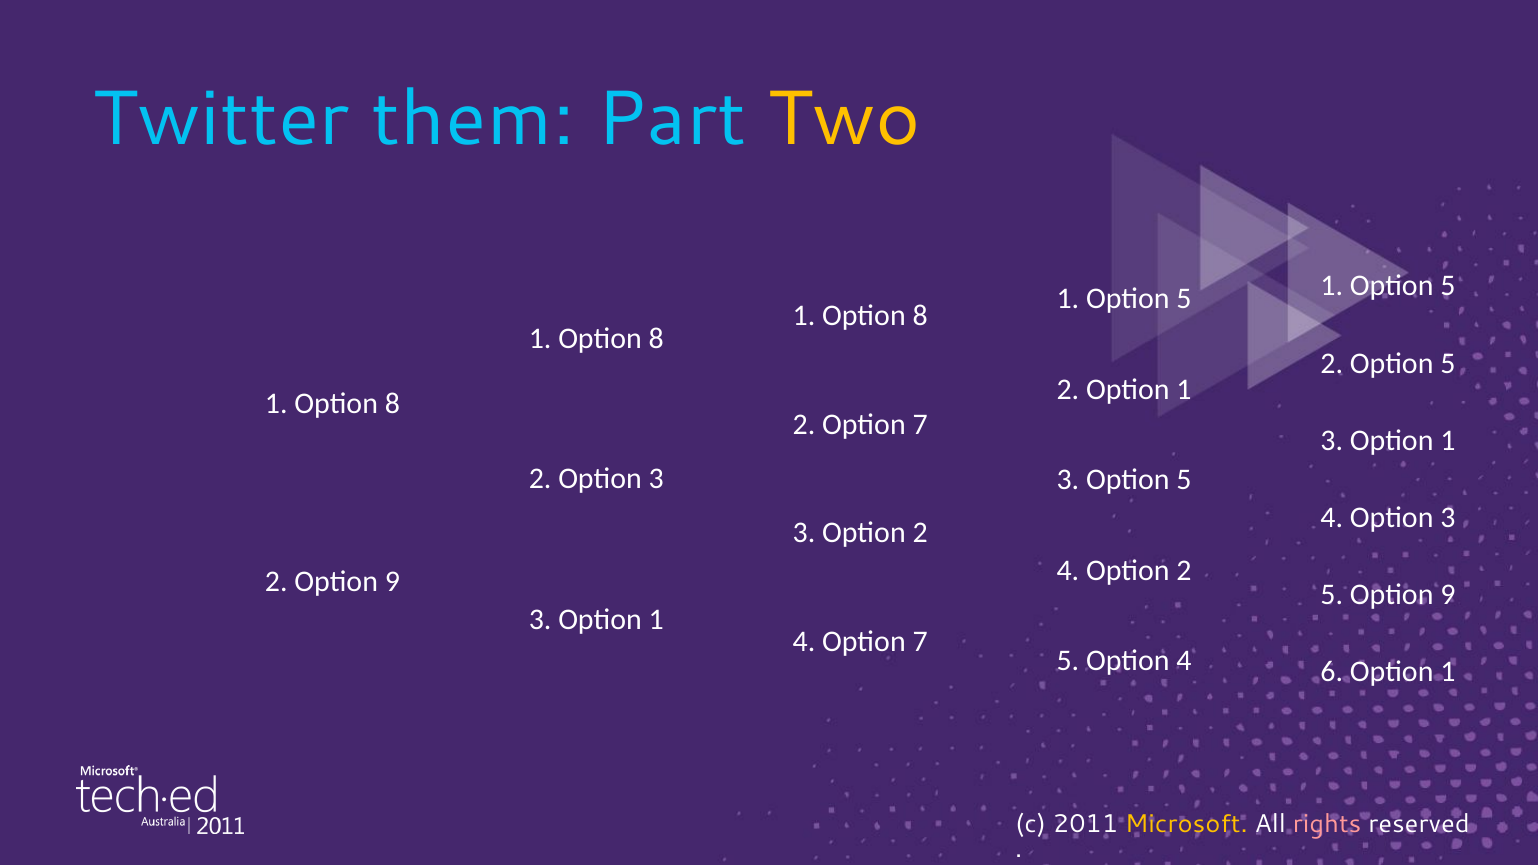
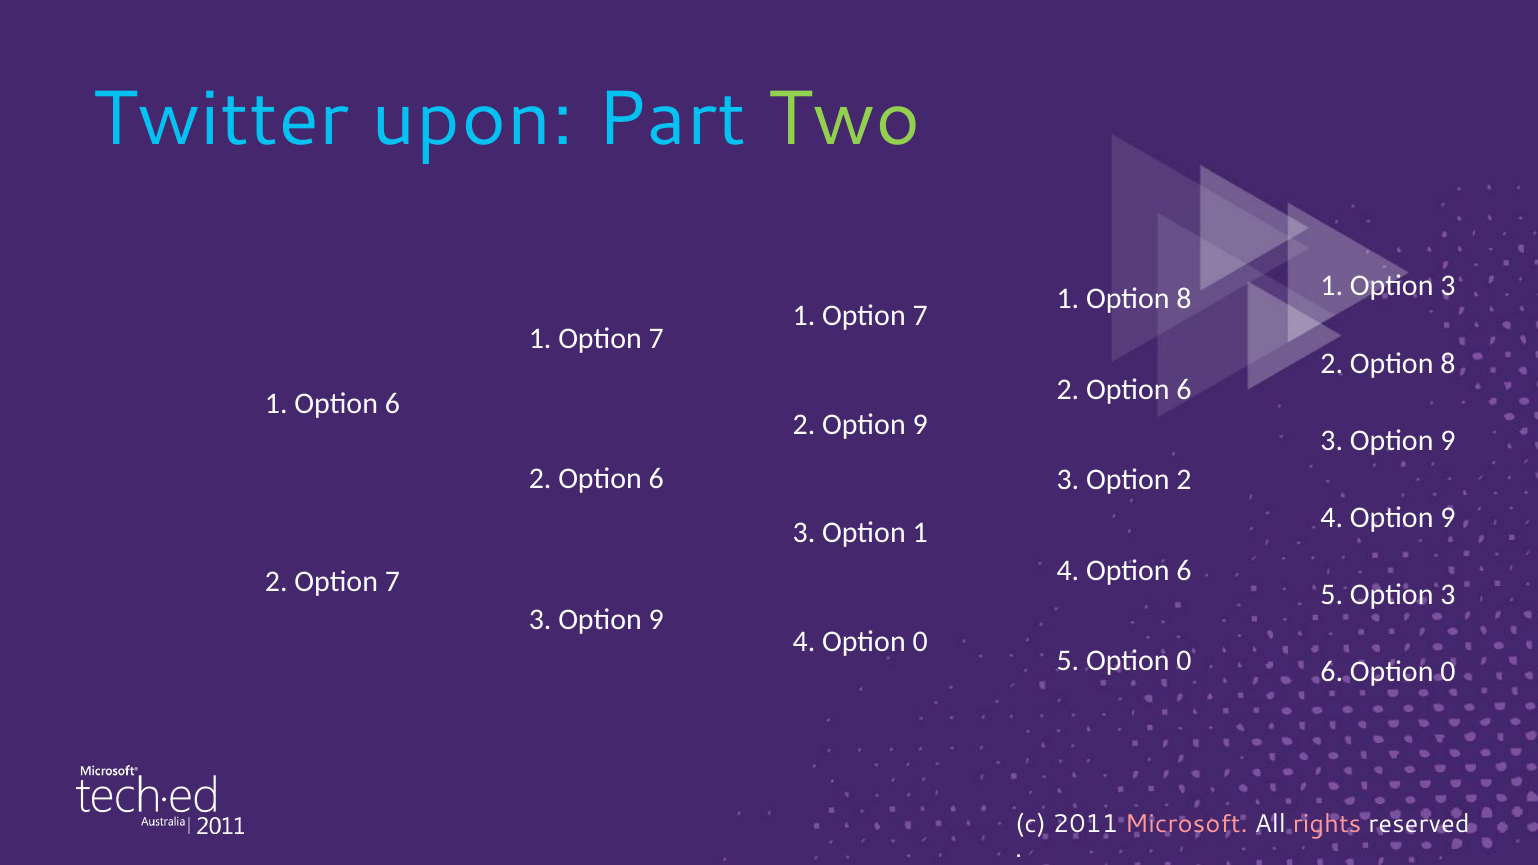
them: them -> upon
Two colour: yellow -> light green
5 at (1448, 286): 5 -> 3
5 at (1184, 299): 5 -> 8
8 at (920, 316): 8 -> 7
8 at (656, 339): 8 -> 7
2 Option 5: 5 -> 8
1 at (1184, 390): 1 -> 6
8 at (392, 404): 8 -> 6
2 Option 7: 7 -> 9
1 at (1448, 440): 1 -> 9
3 at (656, 479): 3 -> 6
3 Option 5: 5 -> 2
4 Option 3: 3 -> 9
3 Option 2: 2 -> 1
4 Option 2: 2 -> 6
2 Option 9: 9 -> 7
5 Option 9: 9 -> 3
1 at (656, 619): 1 -> 9
4 Option 7: 7 -> 0
5 Option 4: 4 -> 0
6 Option 1: 1 -> 0
Microsoft colour: yellow -> pink
